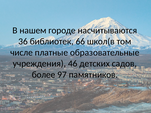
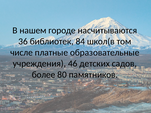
66: 66 -> 84
97: 97 -> 80
